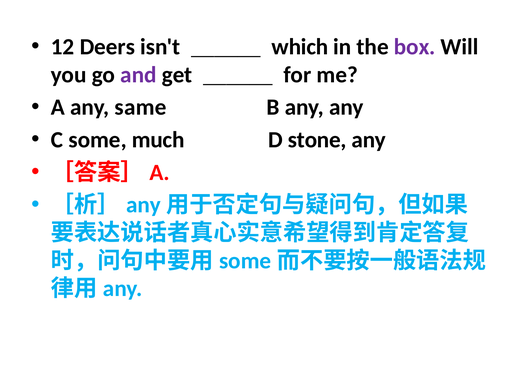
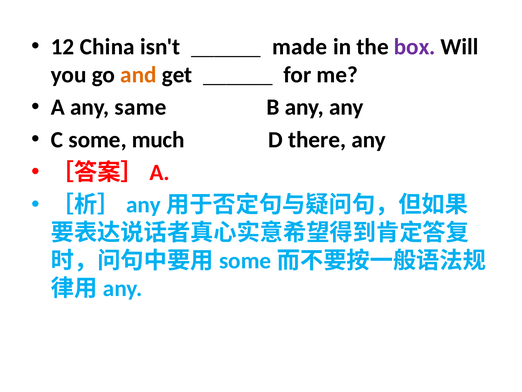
Deers: Deers -> China
which: which -> made
and colour: purple -> orange
stone: stone -> there
